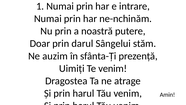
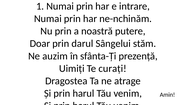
Te venim: venim -> curați
